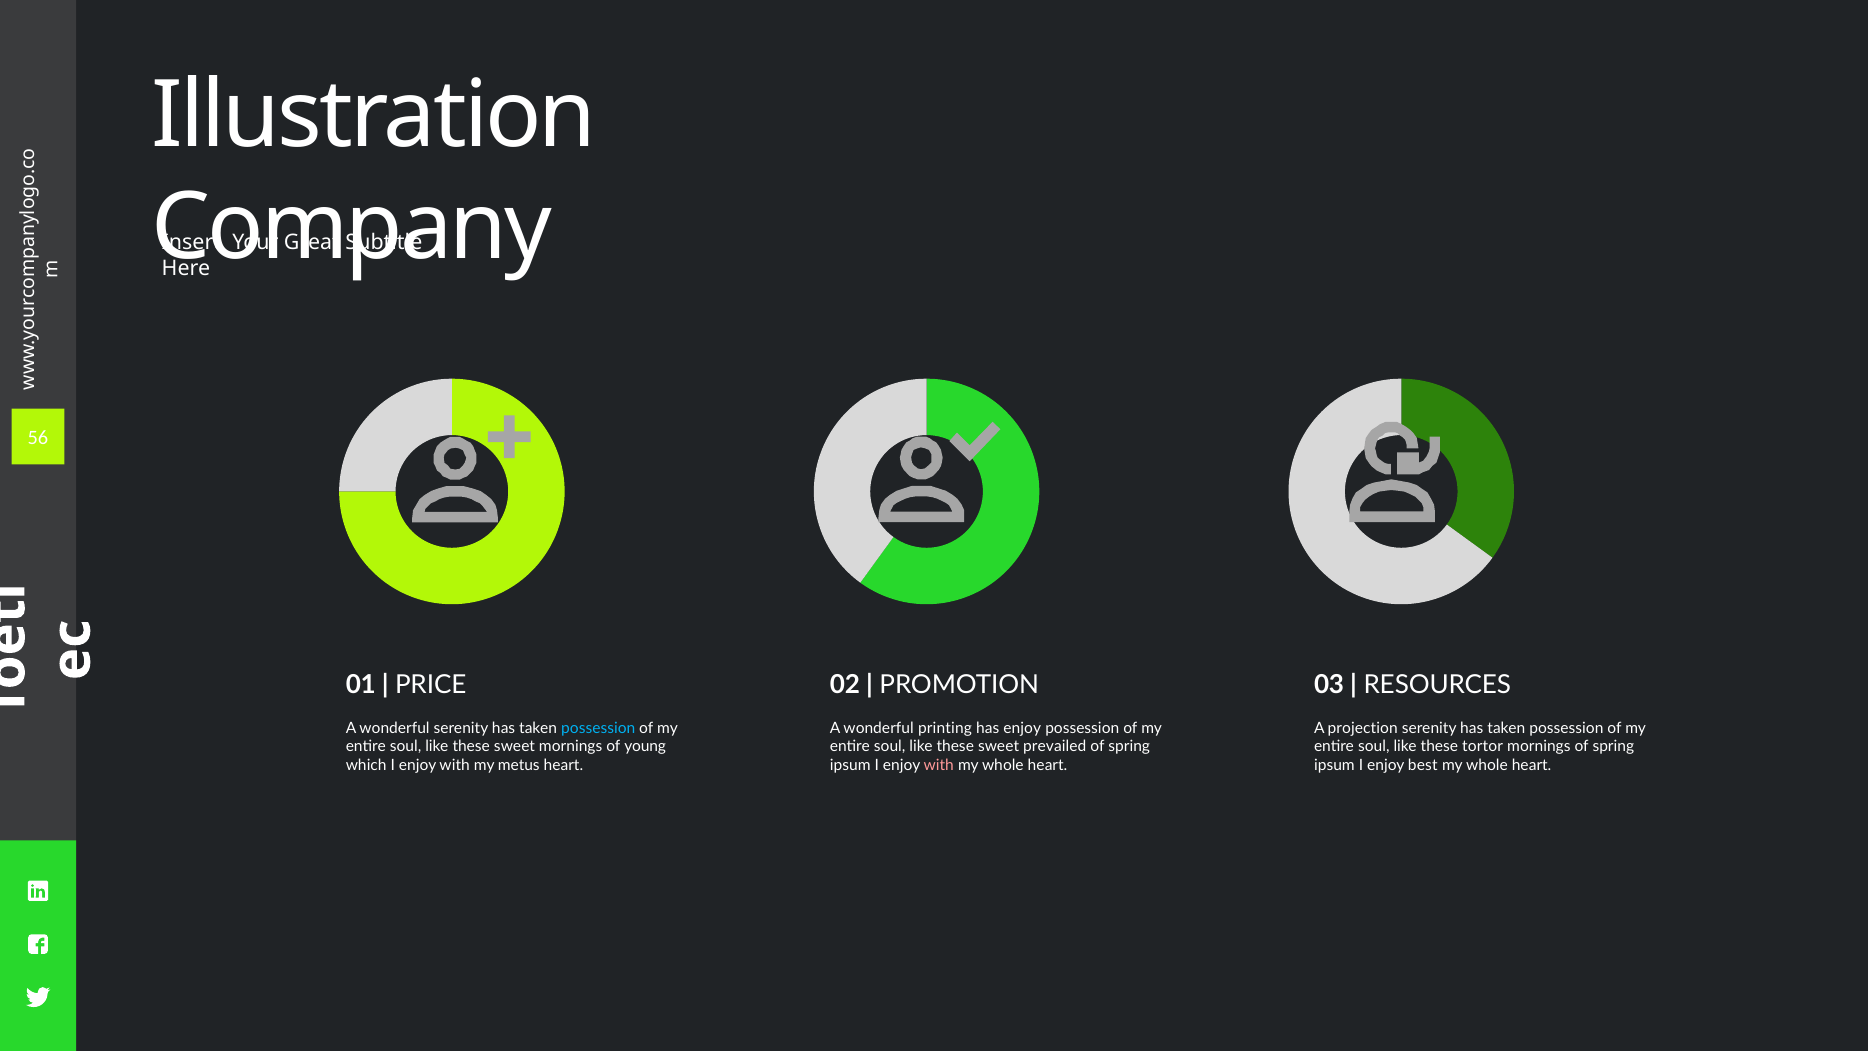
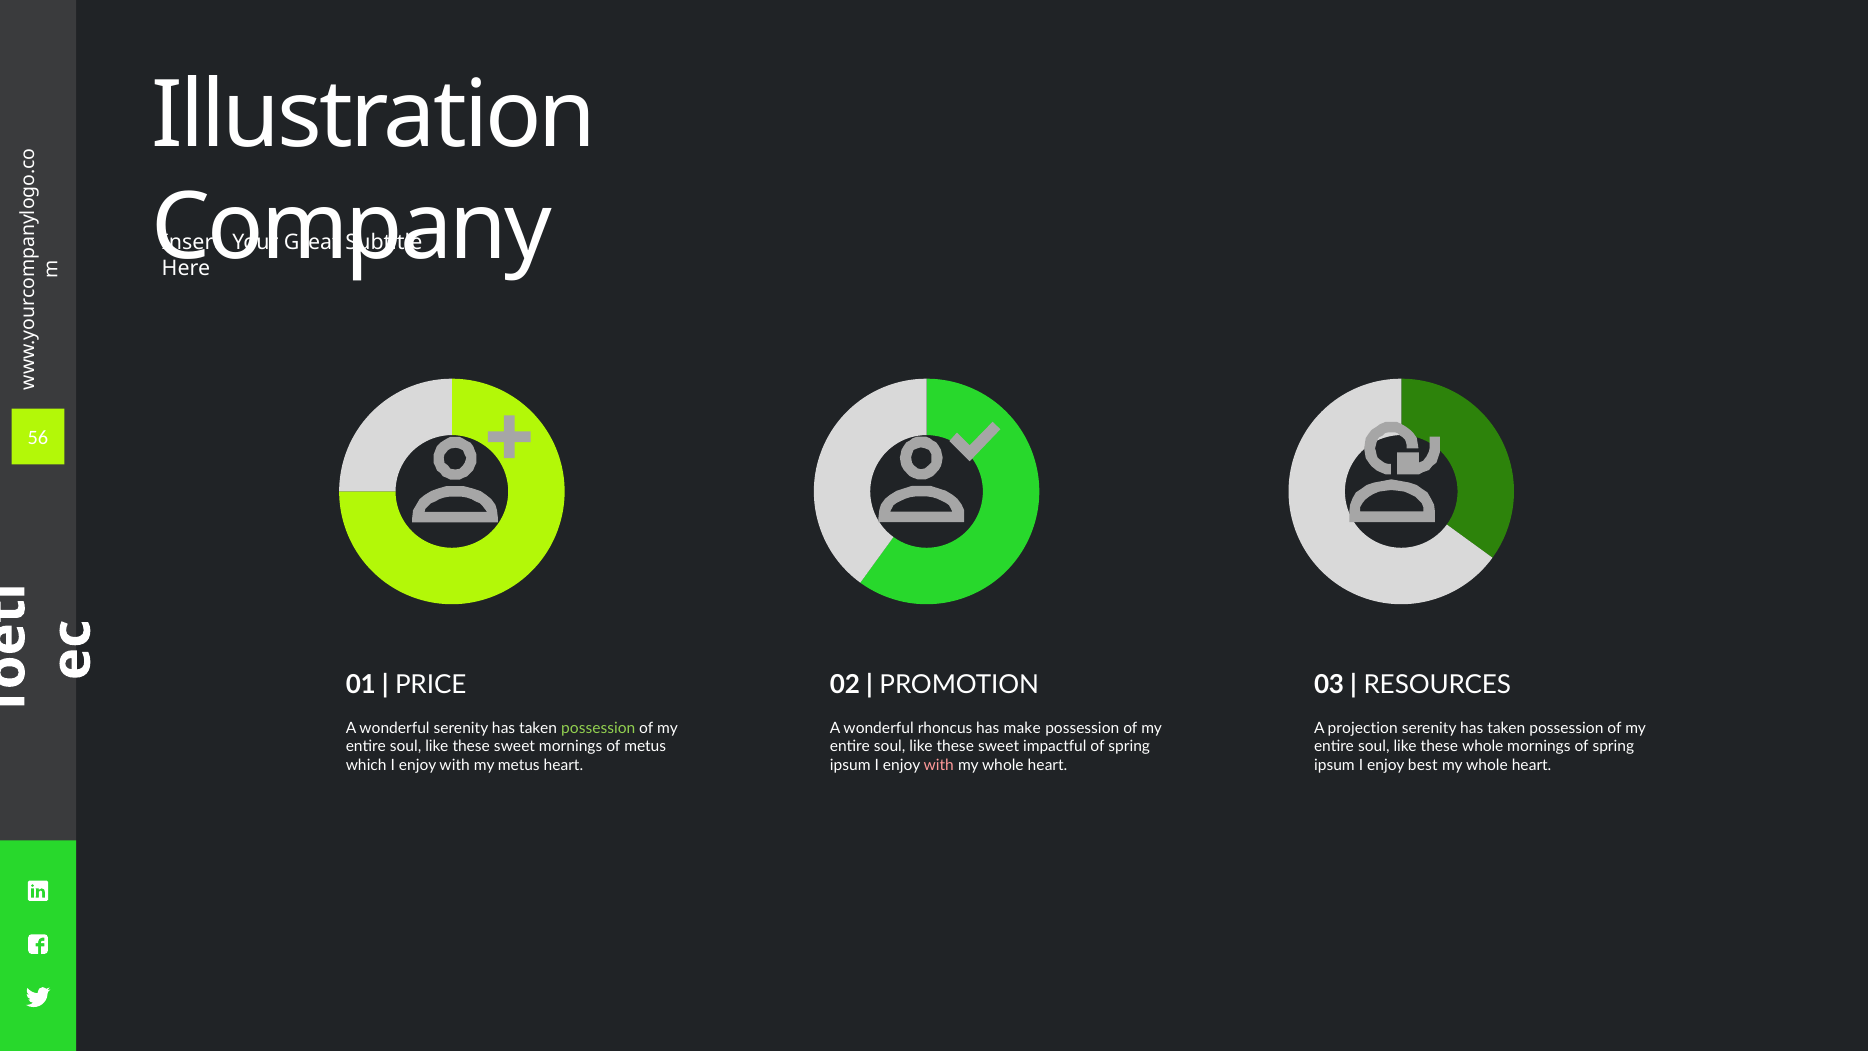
possession at (598, 728) colour: light blue -> light green
printing: printing -> rhoncus
has enjoy: enjoy -> make
of young: young -> metus
prevailed: prevailed -> impactful
these tortor: tortor -> whole
